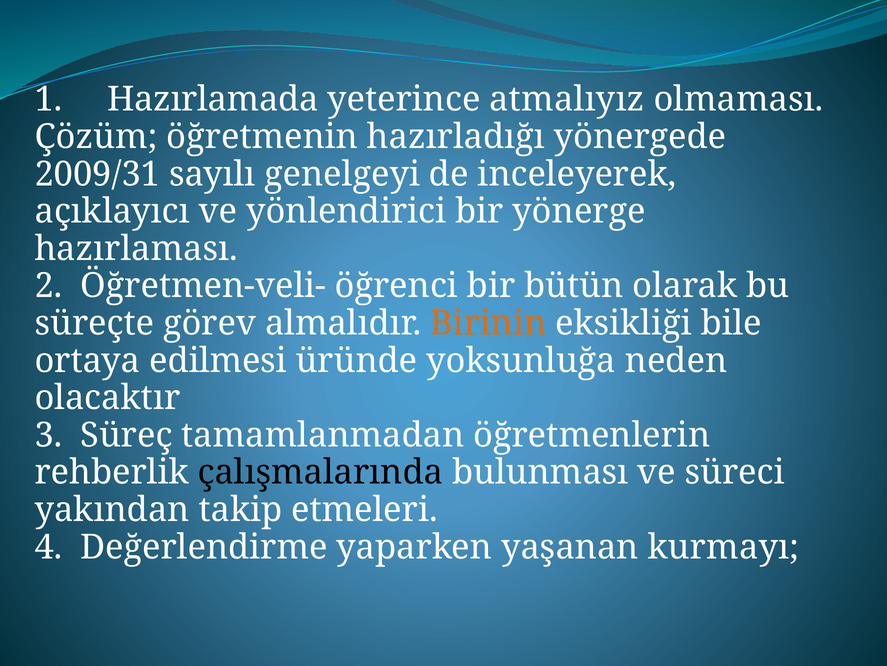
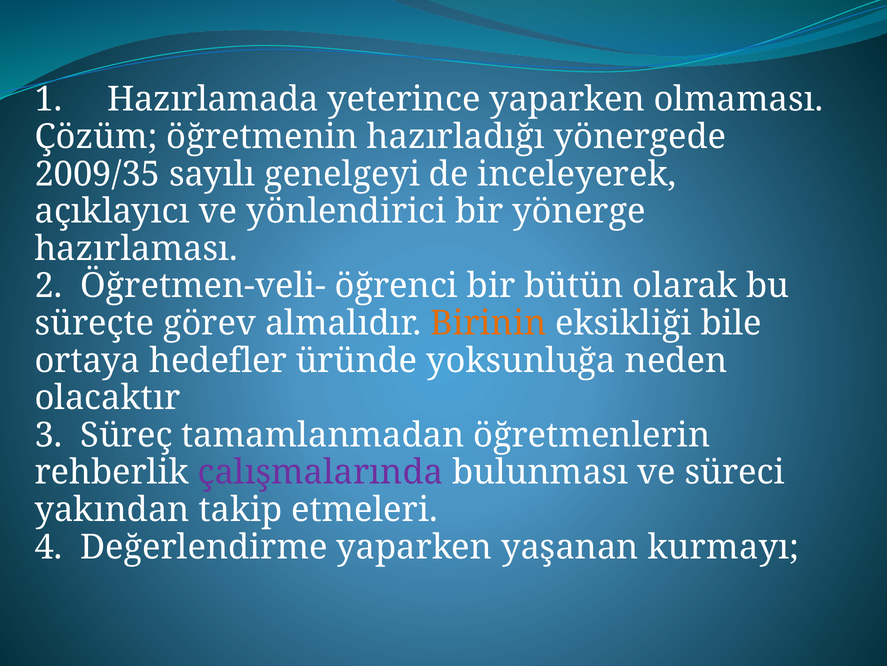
yeterince atmalıyız: atmalıyız -> yaparken
2009/31: 2009/31 -> 2009/35
edilmesi: edilmesi -> hedefler
çalışmalarında colour: black -> purple
